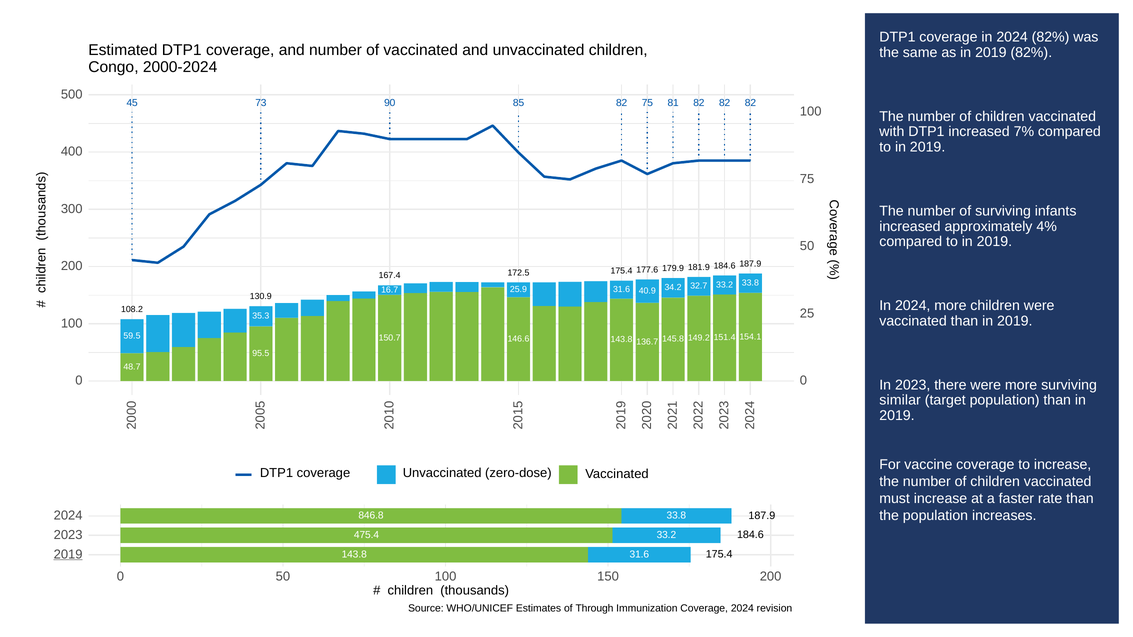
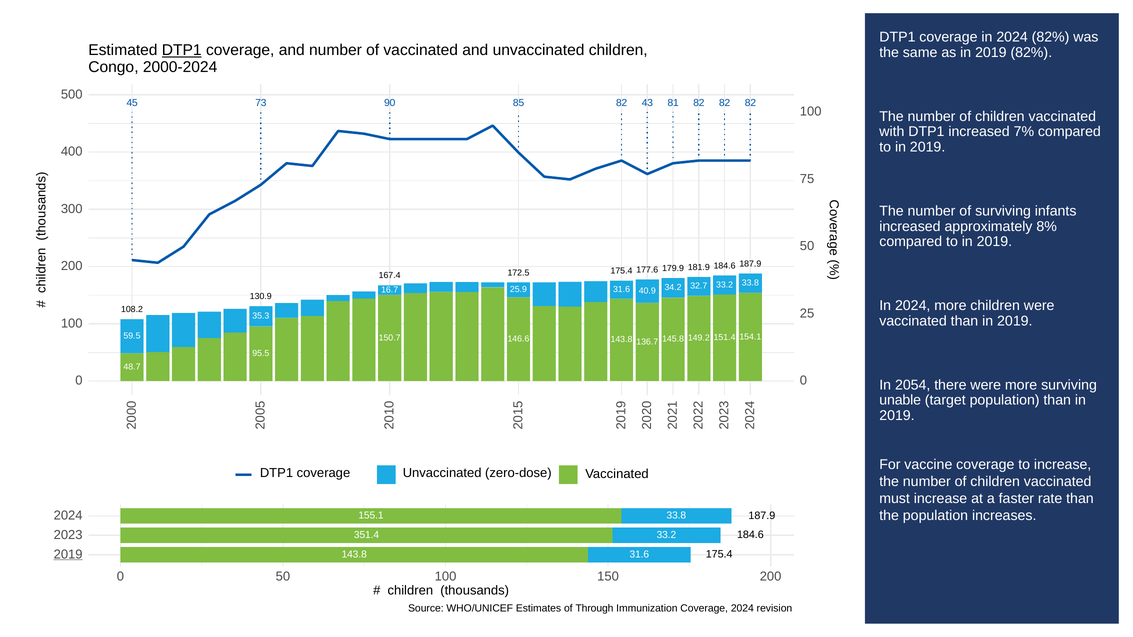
DTP1 at (182, 50) underline: none -> present
82 75: 75 -> 43
4%: 4% -> 8%
In 2023: 2023 -> 2054
similar: similar -> unable
846.8: 846.8 -> 155.1
475.4: 475.4 -> 351.4
